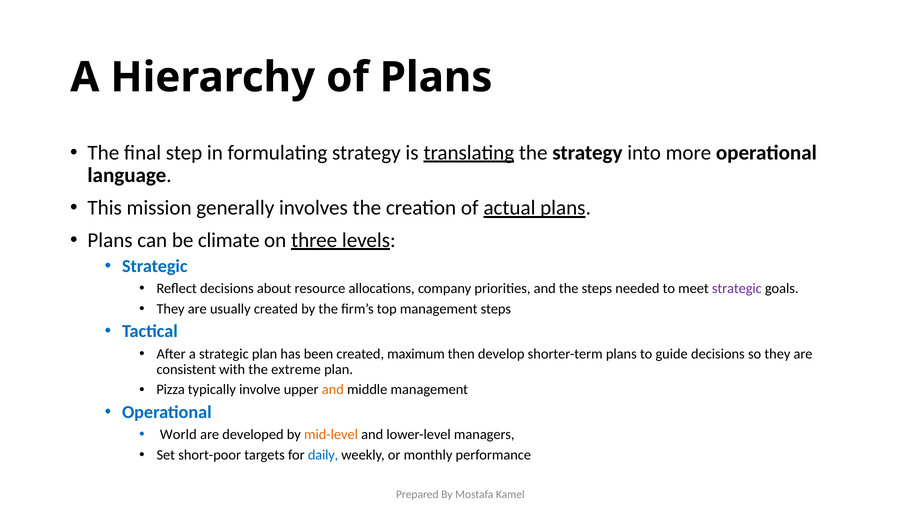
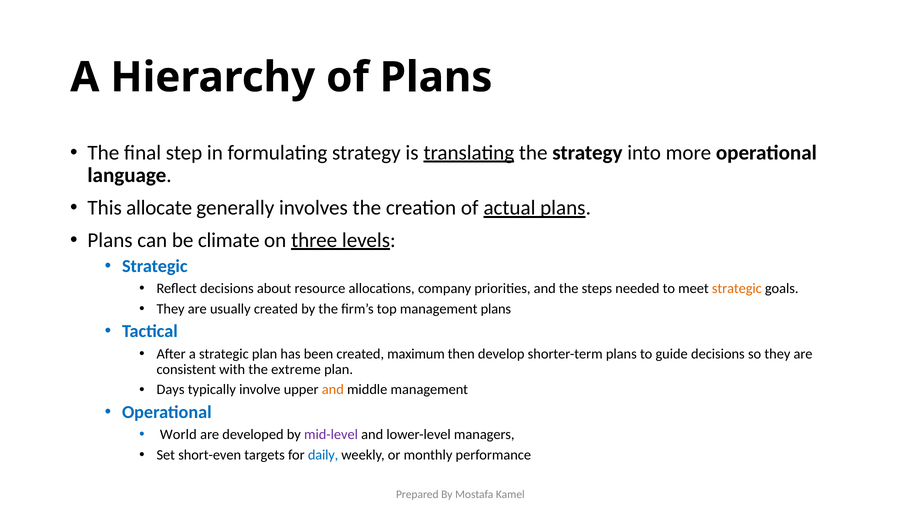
mission: mission -> allocate
strategic at (737, 289) colour: purple -> orange
management steps: steps -> plans
Pizza: Pizza -> Days
mid-level colour: orange -> purple
short-poor: short-poor -> short-even
